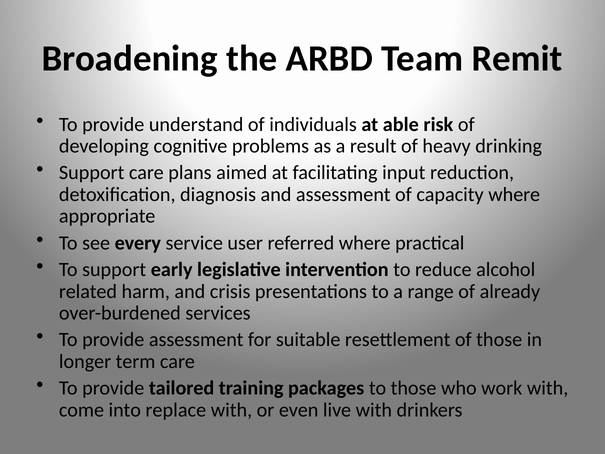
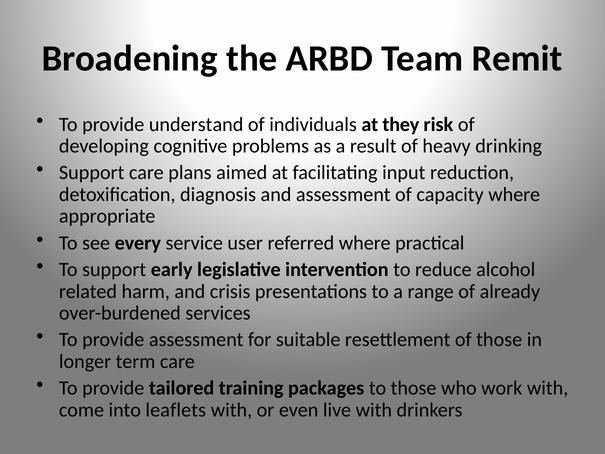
able: able -> they
replace: replace -> leaflets
